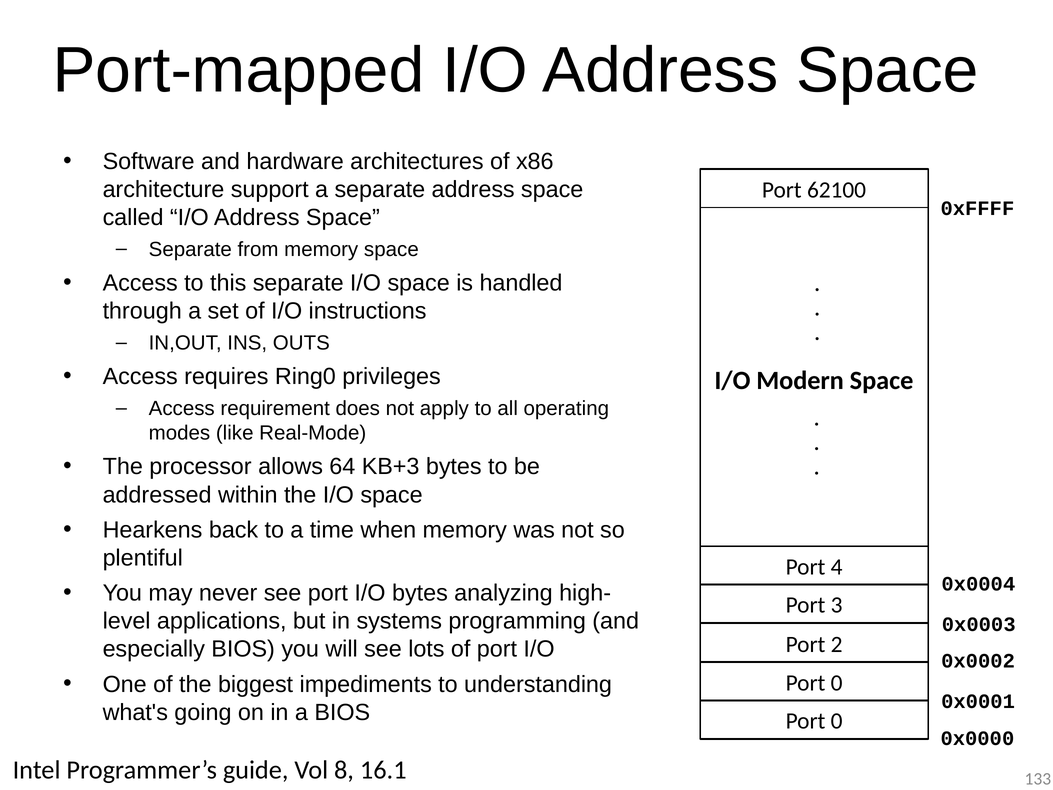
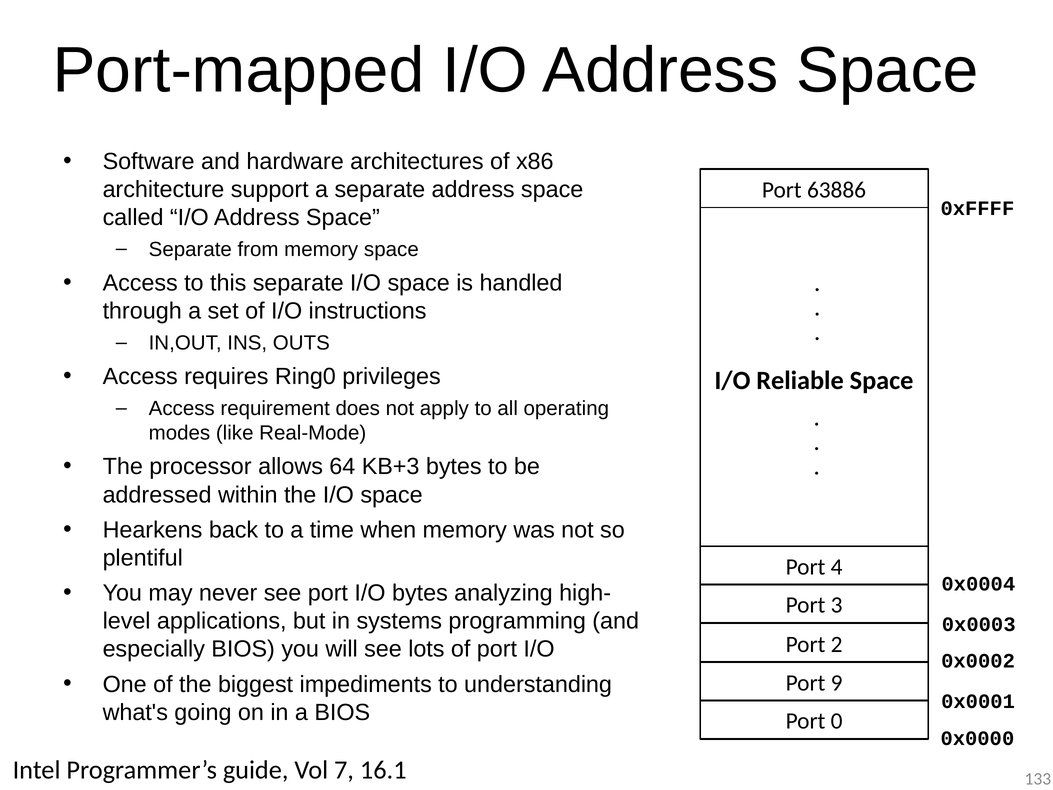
62100: 62100 -> 63886
Modern: Modern -> Reliable
0 at (837, 683): 0 -> 9
8: 8 -> 7
